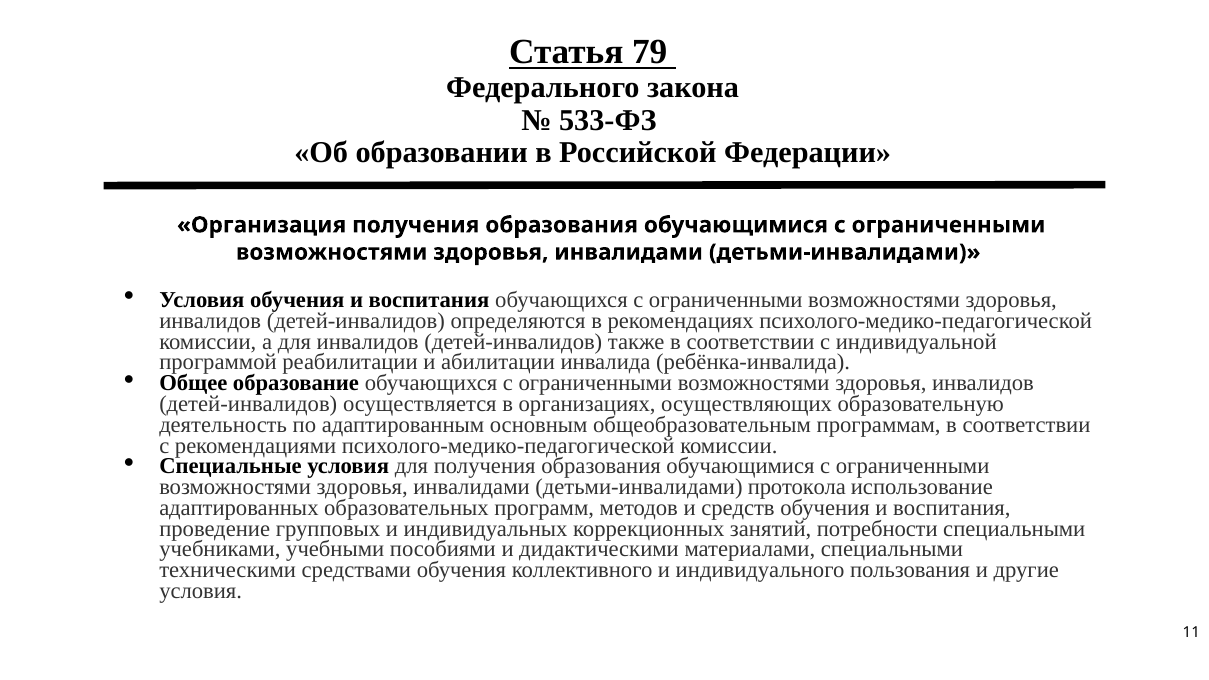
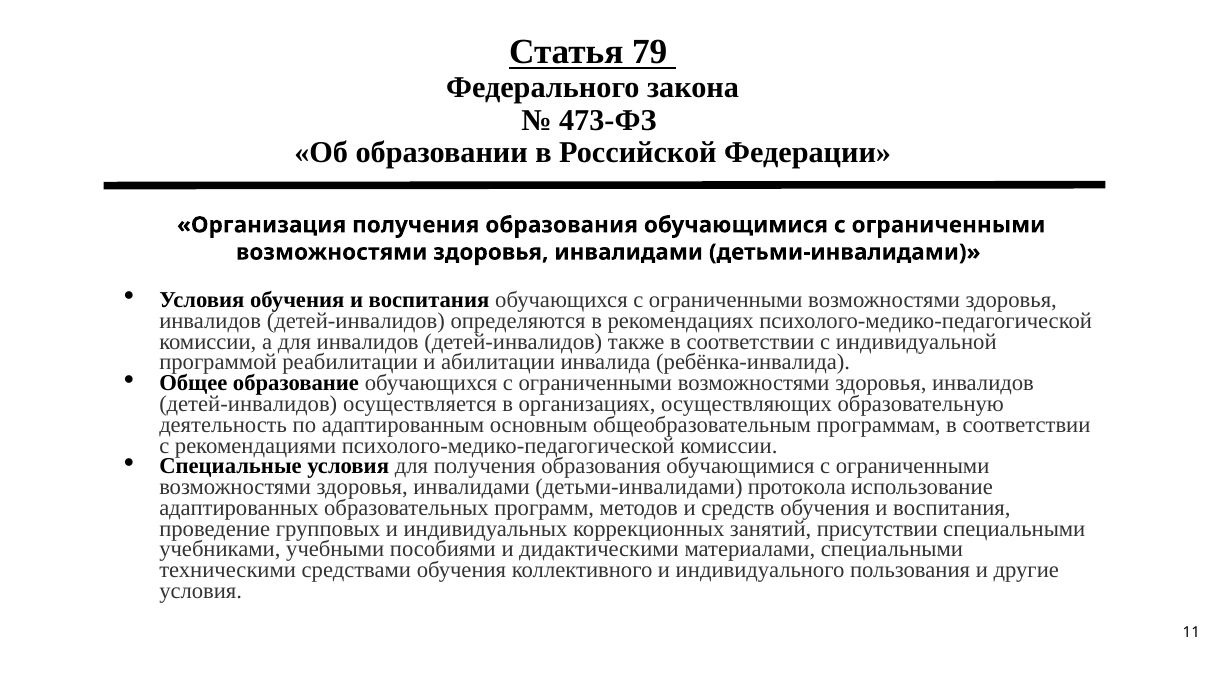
533-ФЗ: 533-ФЗ -> 473-ФЗ
потребности: потребности -> присутствии
